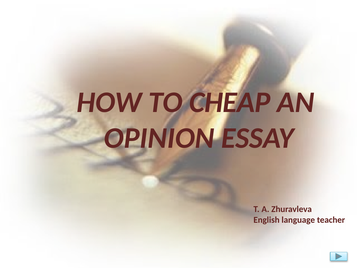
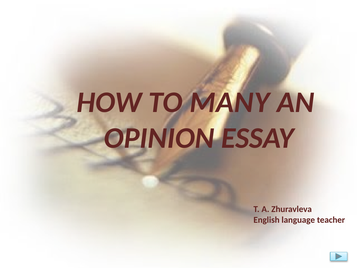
CHEAP: CHEAP -> MANY
